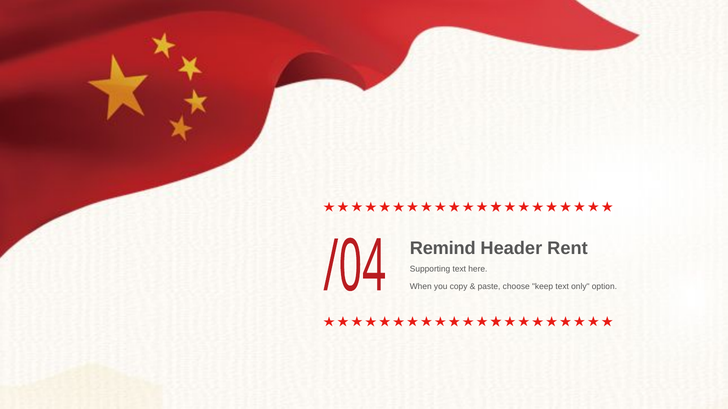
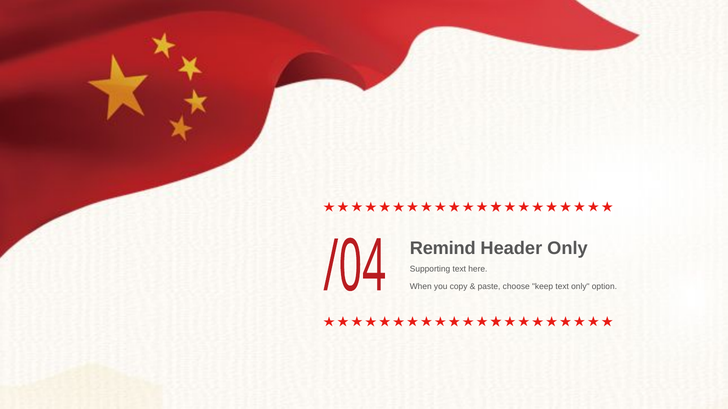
Header Rent: Rent -> Only
